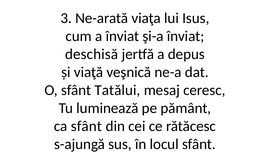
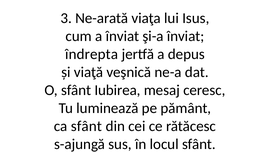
deschisă: deschisă -> îndrepta
Tatălui: Tatălui -> Iubirea
